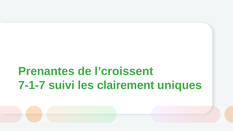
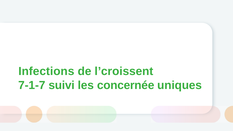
Prenantes: Prenantes -> Infections
clairement: clairement -> concernée
